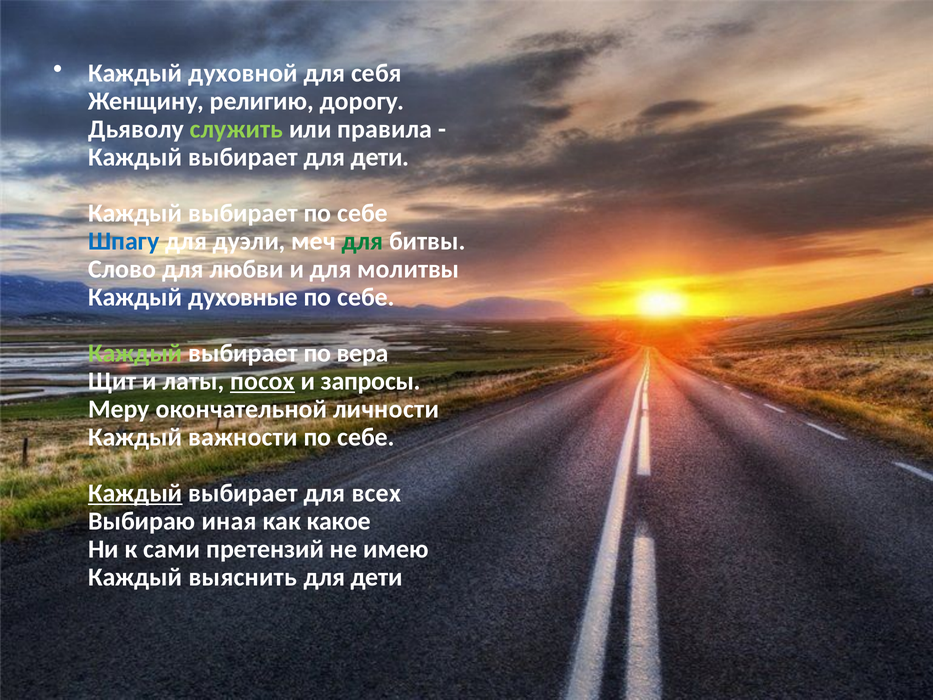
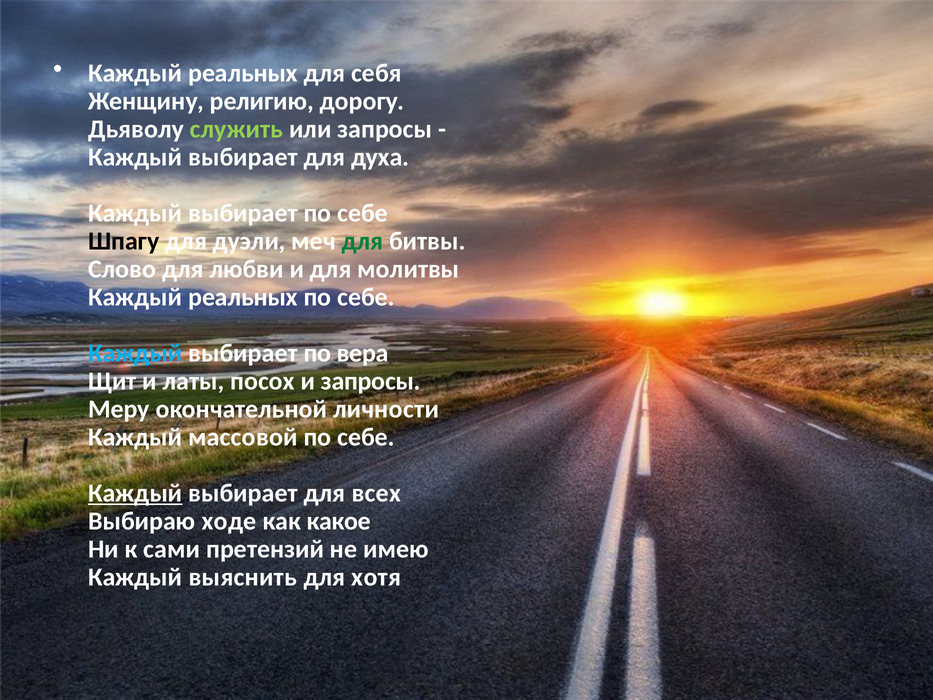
духовной at (243, 73): духовной -> реальных
или правила: правила -> запросы
выбирает для дети: дети -> духа
Шпагу colour: blue -> black
духовные at (243, 297): духовные -> реальных
Каждый at (135, 353) colour: light green -> light blue
посох underline: present -> none
важности: важности -> массовой
иная: иная -> ходе
дети at (377, 577): дети -> хотя
